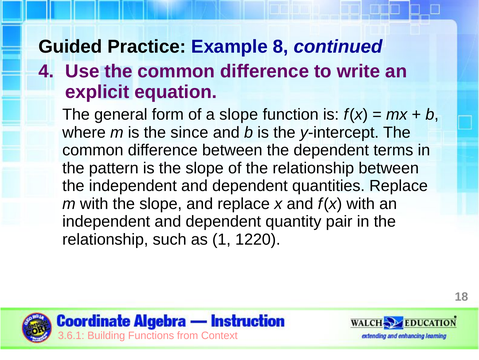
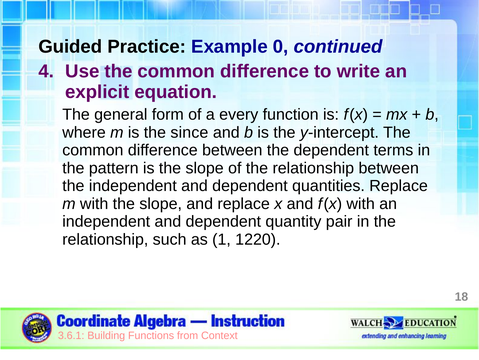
8: 8 -> 0
a slope: slope -> every
